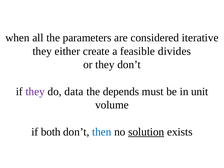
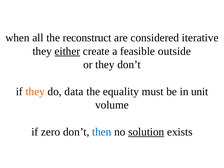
parameters: parameters -> reconstruct
either underline: none -> present
divides: divides -> outside
they at (35, 91) colour: purple -> orange
depends: depends -> equality
both: both -> zero
